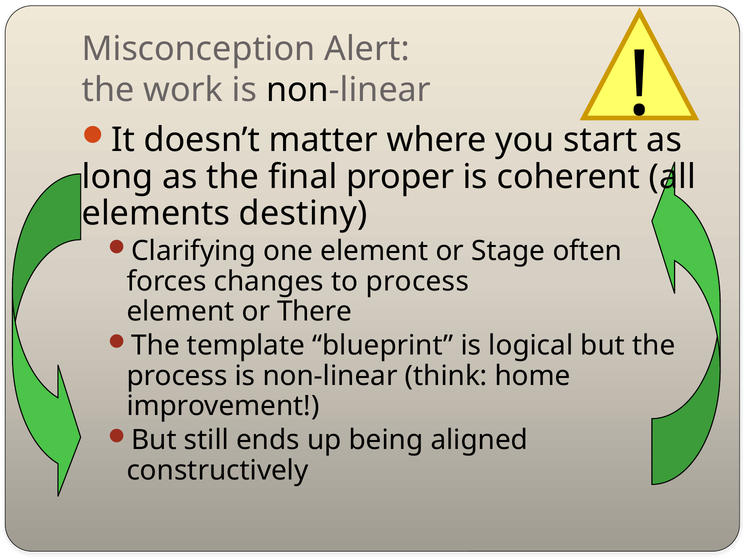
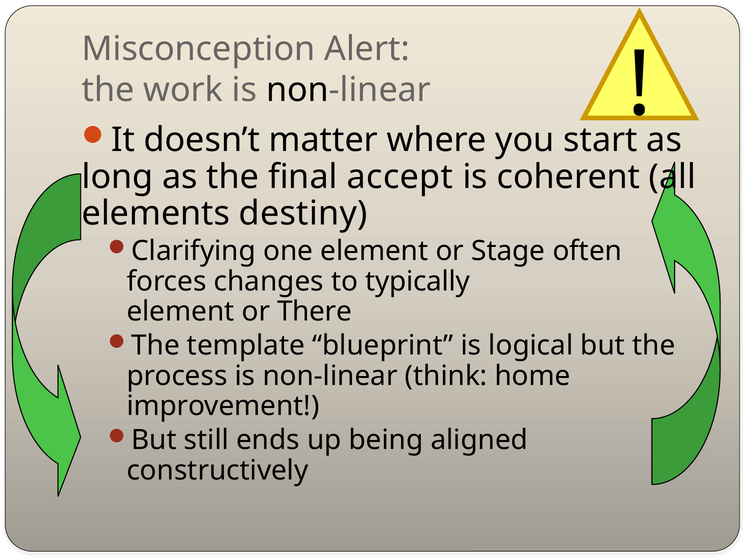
proper: proper -> accept
to process: process -> typically
